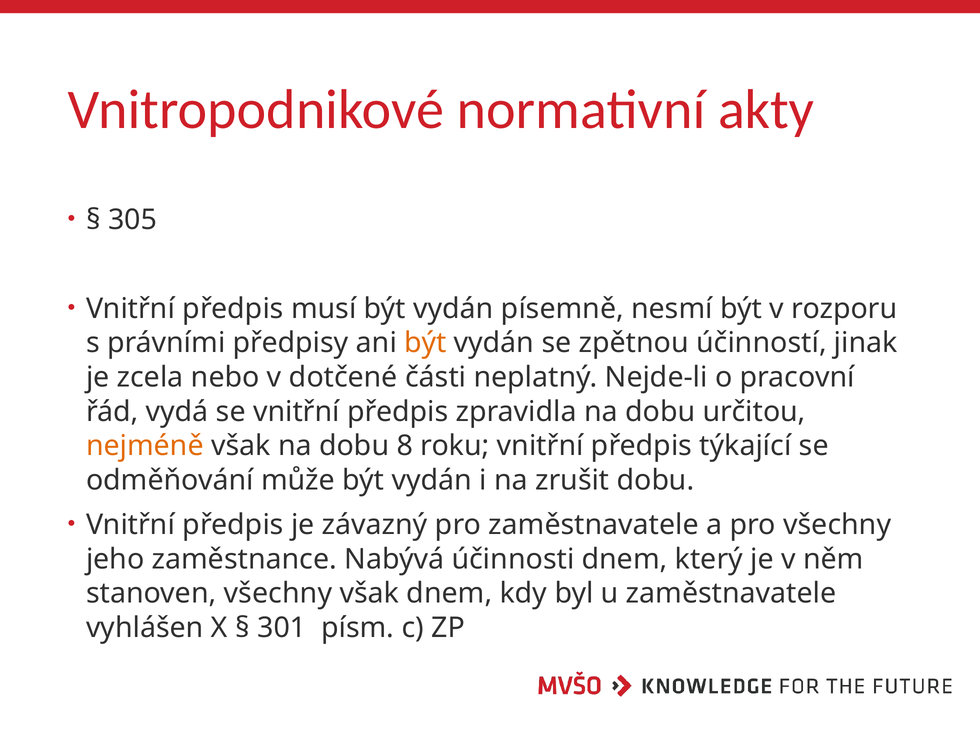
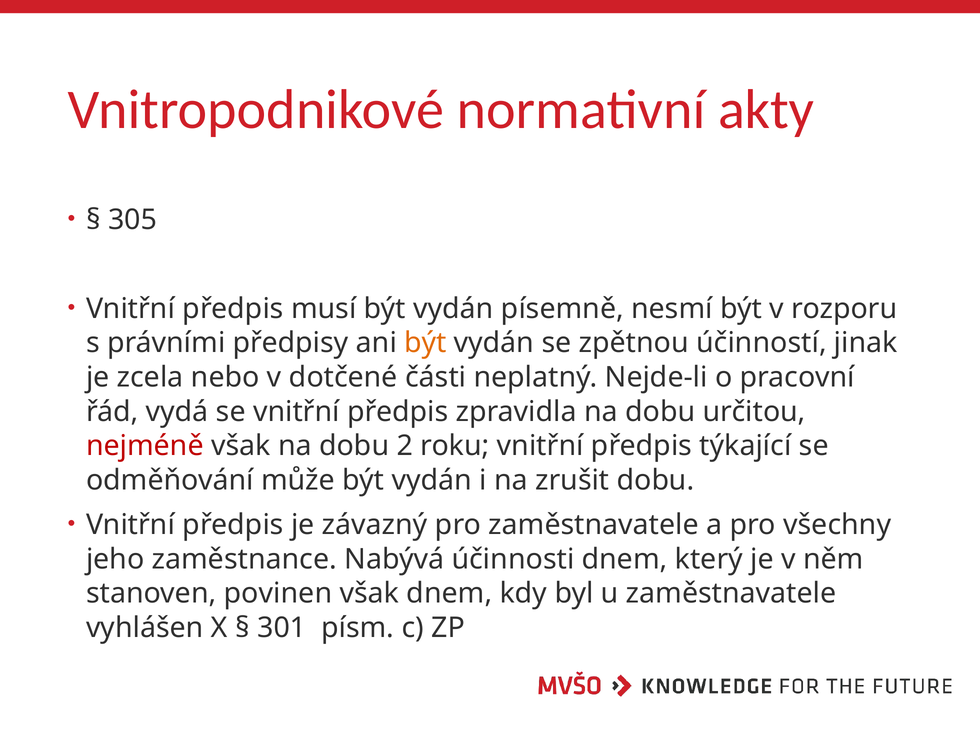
nejméně colour: orange -> red
8: 8 -> 2
stanoven všechny: všechny -> povinen
